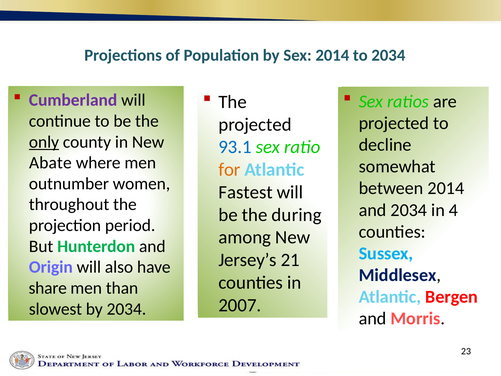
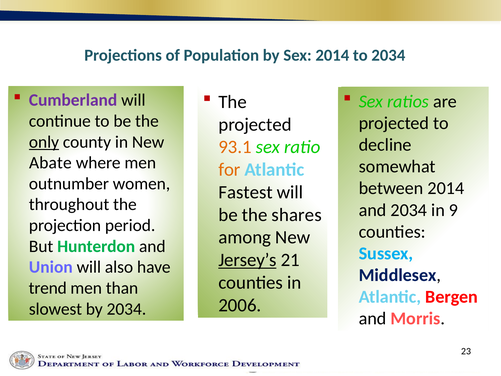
93.1 colour: blue -> orange
4: 4 -> 9
during: during -> shares
Jersey’s underline: none -> present
Origin: Origin -> Union
share: share -> trend
2007: 2007 -> 2006
